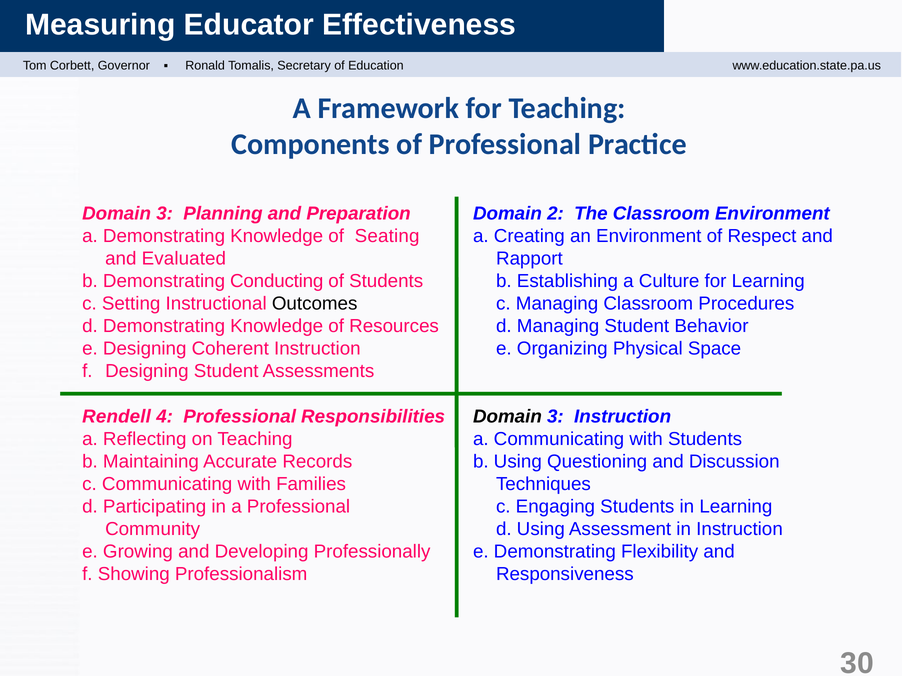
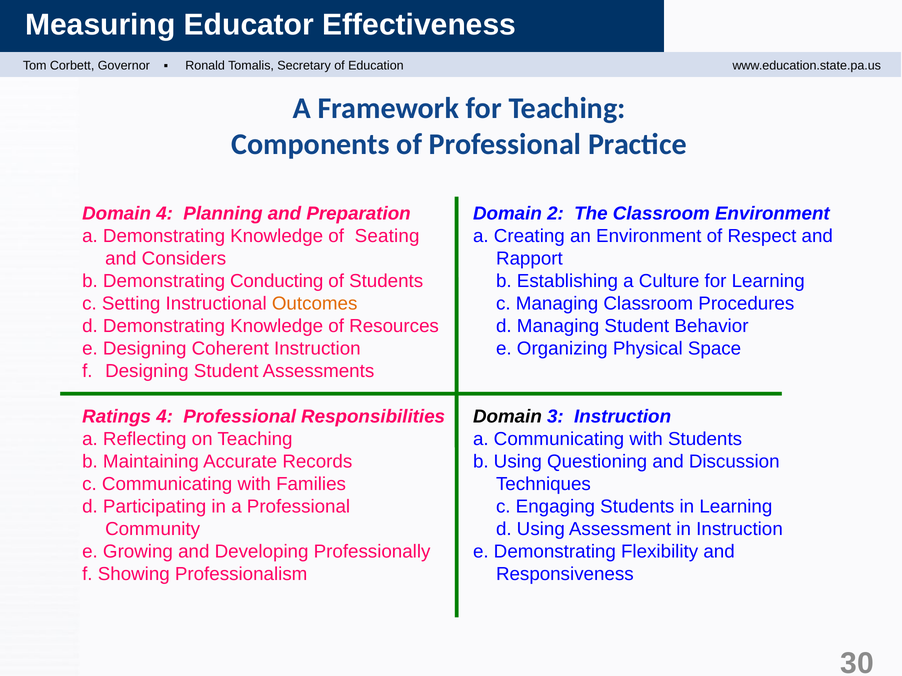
3 at (165, 214): 3 -> 4
Evaluated: Evaluated -> Considers
Outcomes colour: black -> orange
Rendell: Rendell -> Ratings
